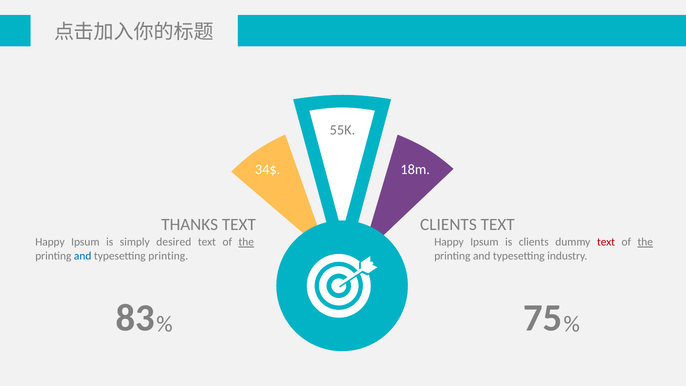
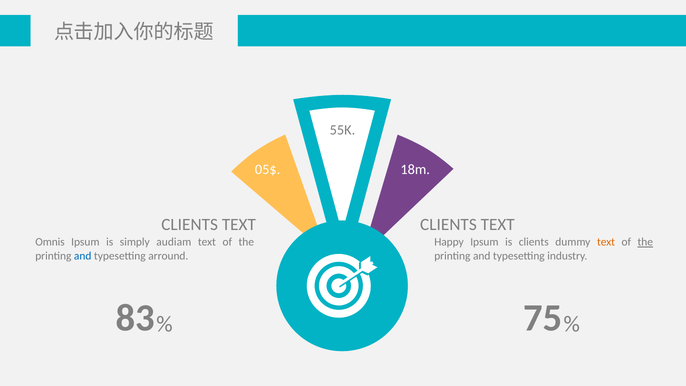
34$: 34$ -> 05$
THANKS at (190, 225): THANKS -> CLIENTS
Happy at (50, 242): Happy -> Omnis
desired: desired -> audiam
the at (246, 242) underline: present -> none
text at (606, 242) colour: red -> orange
typesetting printing: printing -> arround
